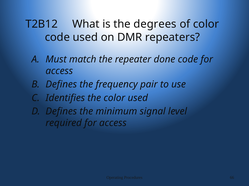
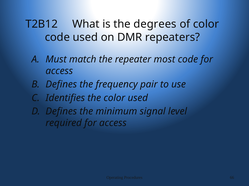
done: done -> most
